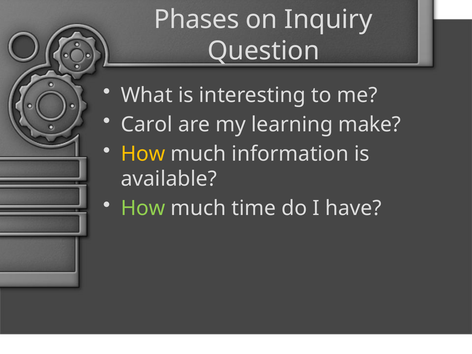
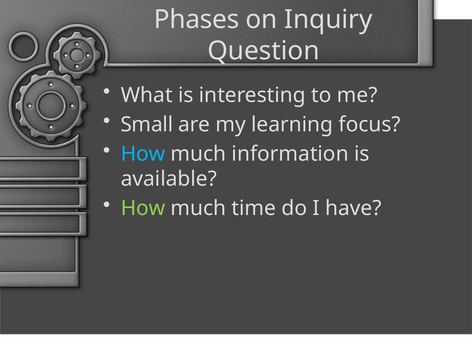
Carol: Carol -> Small
make: make -> focus
How at (143, 154) colour: yellow -> light blue
